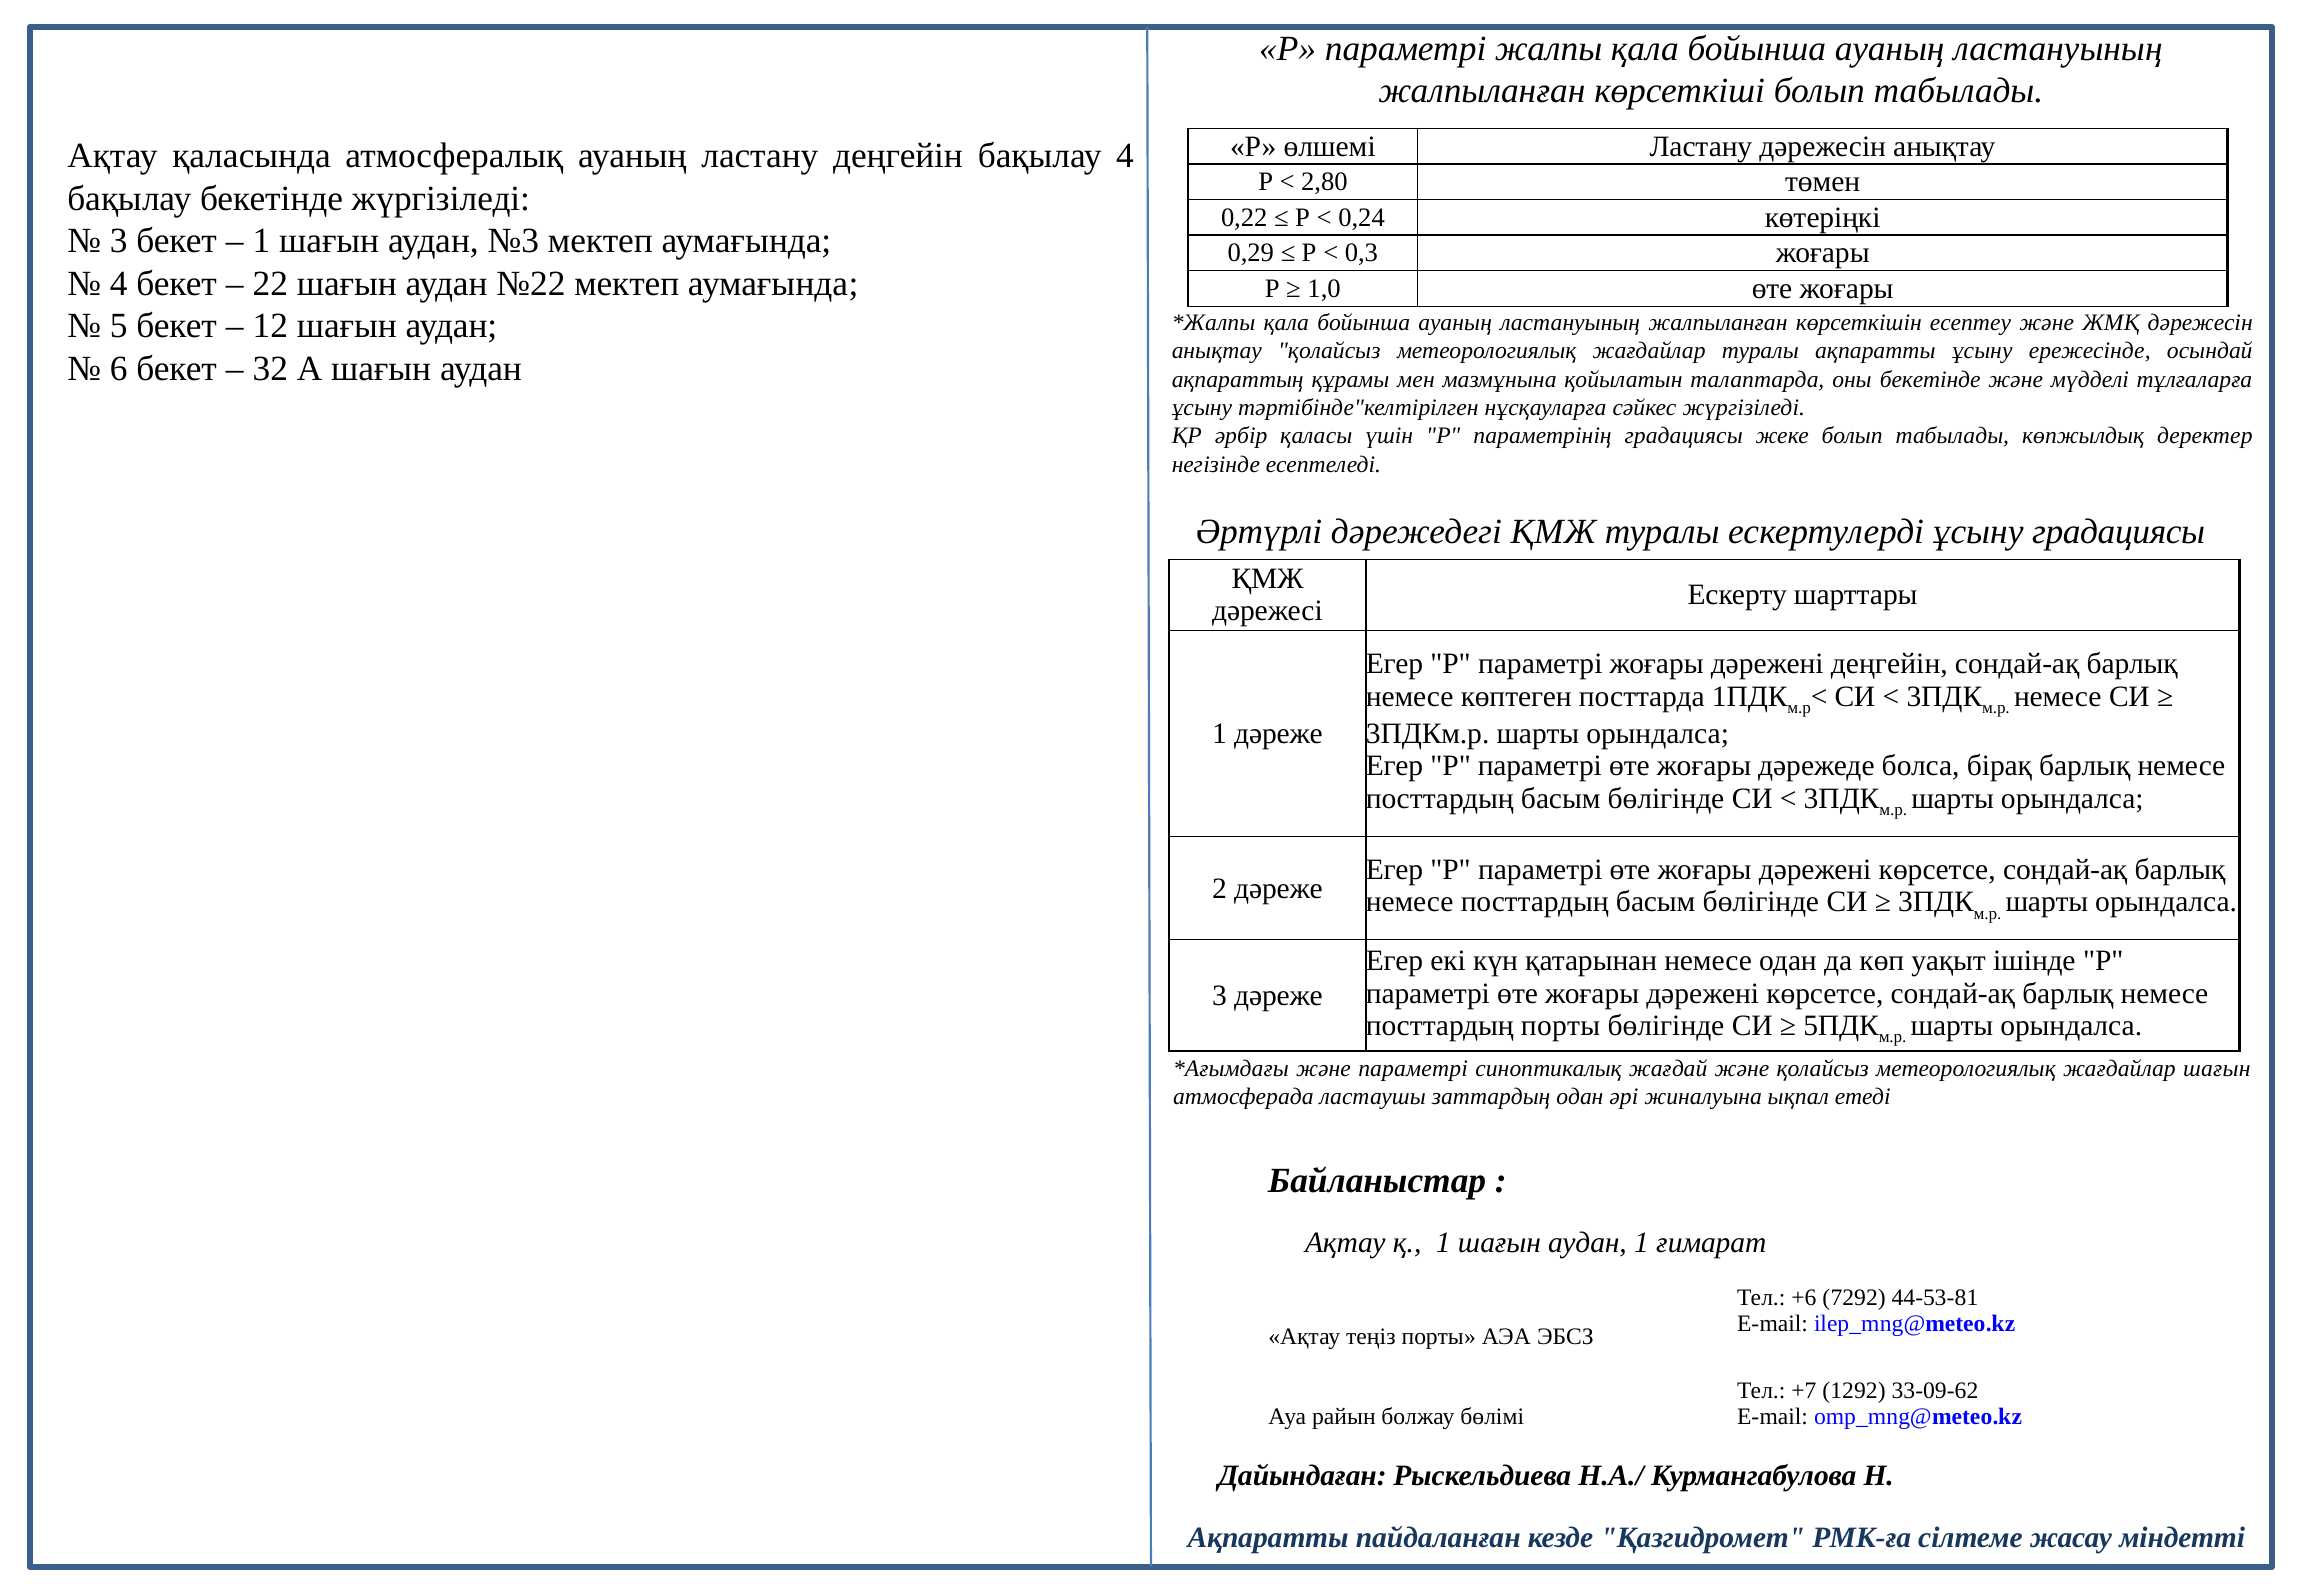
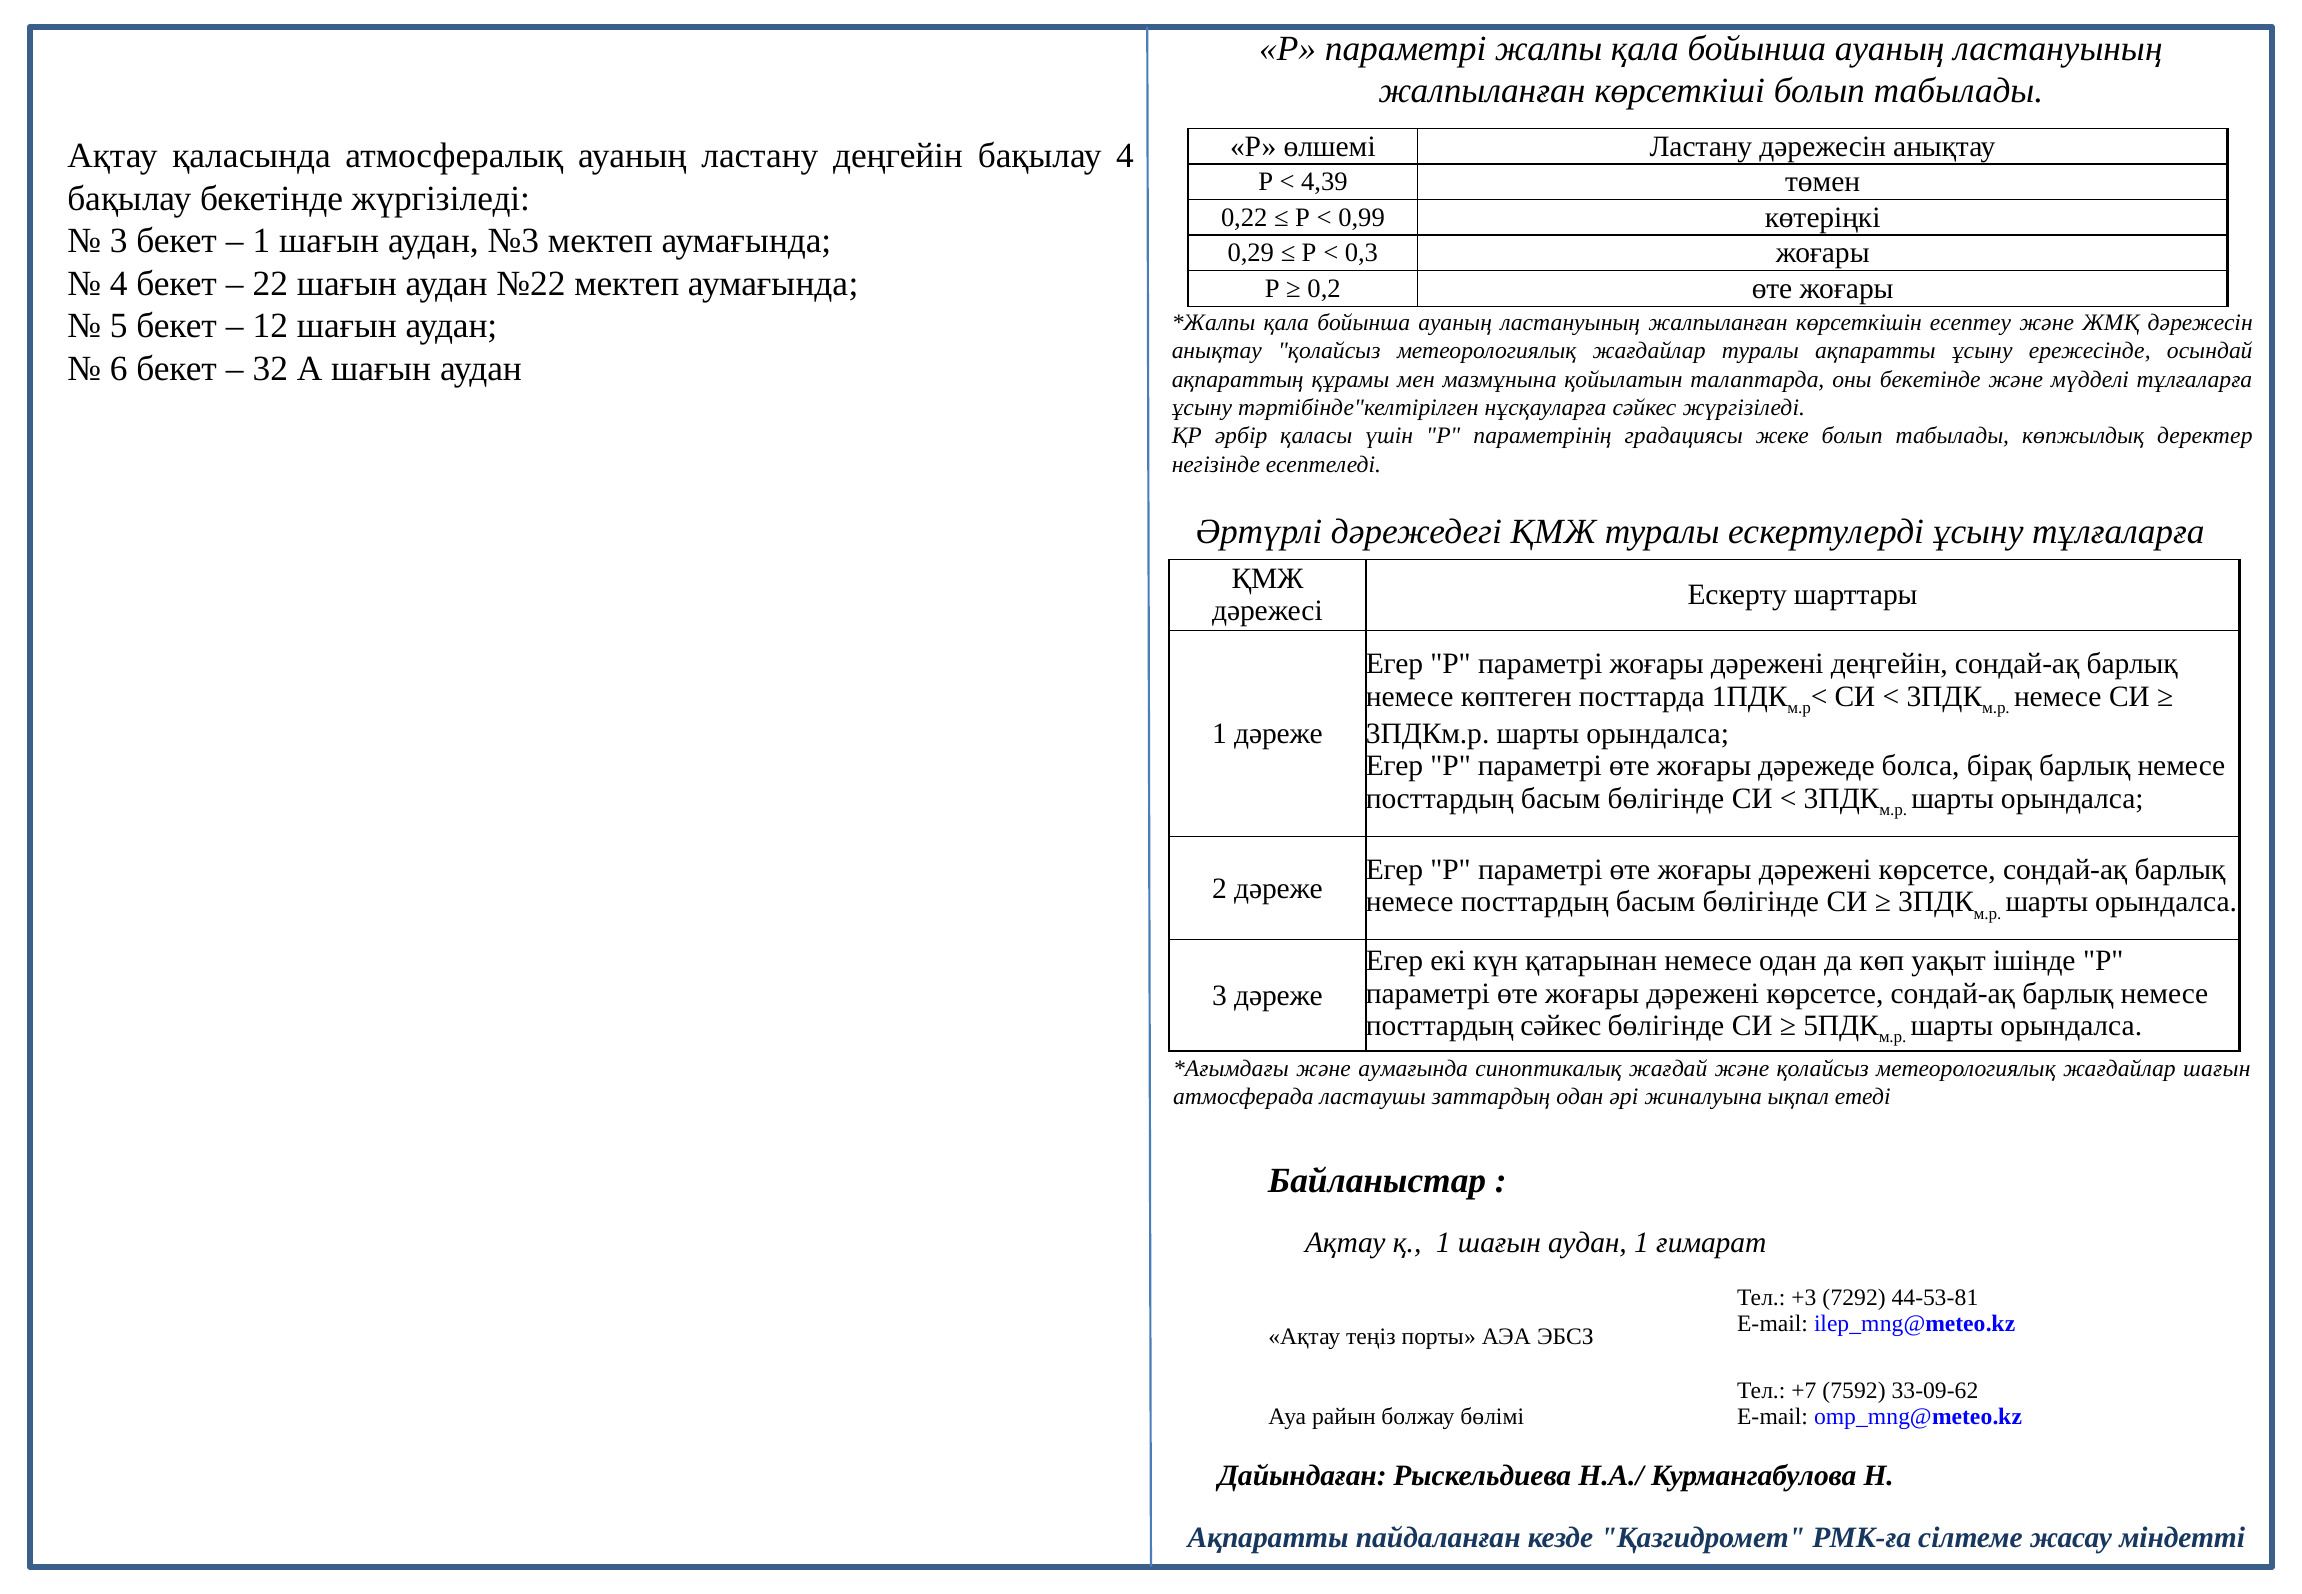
2,80: 2,80 -> 4,39
0,24: 0,24 -> 0,99
1,0: 1,0 -> 0,2
ұсыну градациясы: градациясы -> тұлғаларға
посттардың порты: порты -> сәйкес
және параметрі: параметрі -> аумағында
+6: +6 -> +3
1292: 1292 -> 7592
